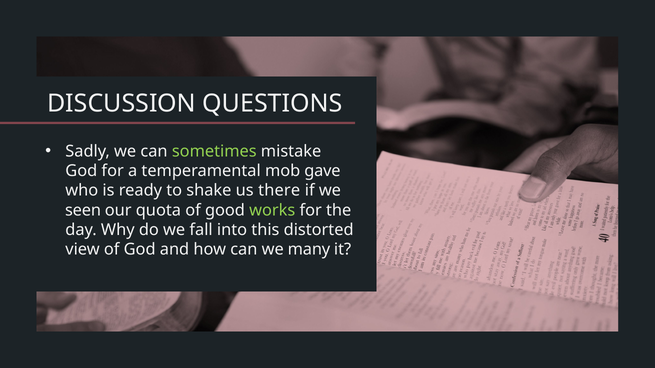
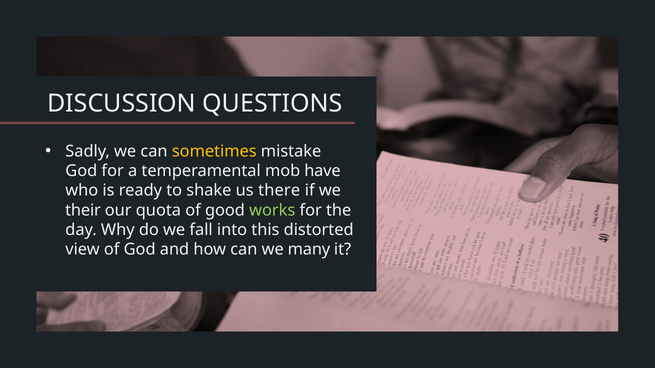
sometimes colour: light green -> yellow
gave: gave -> have
seen: seen -> their
